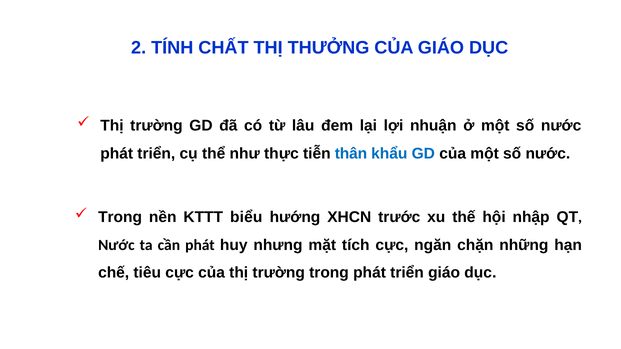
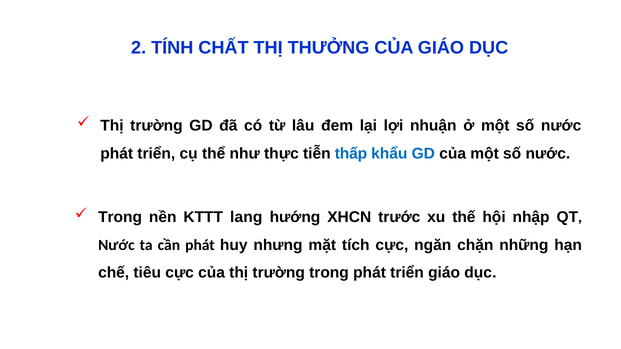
thân: thân -> thấp
biểu: biểu -> lang
